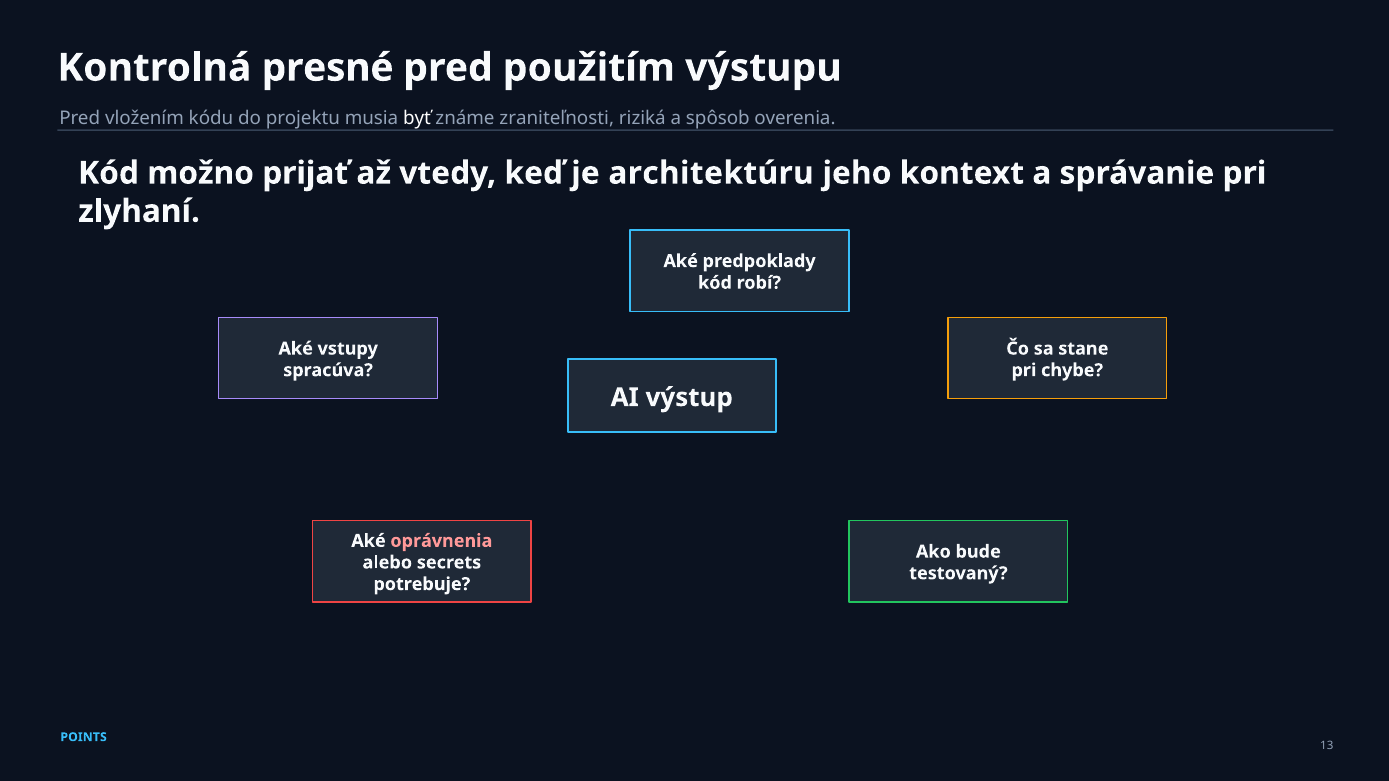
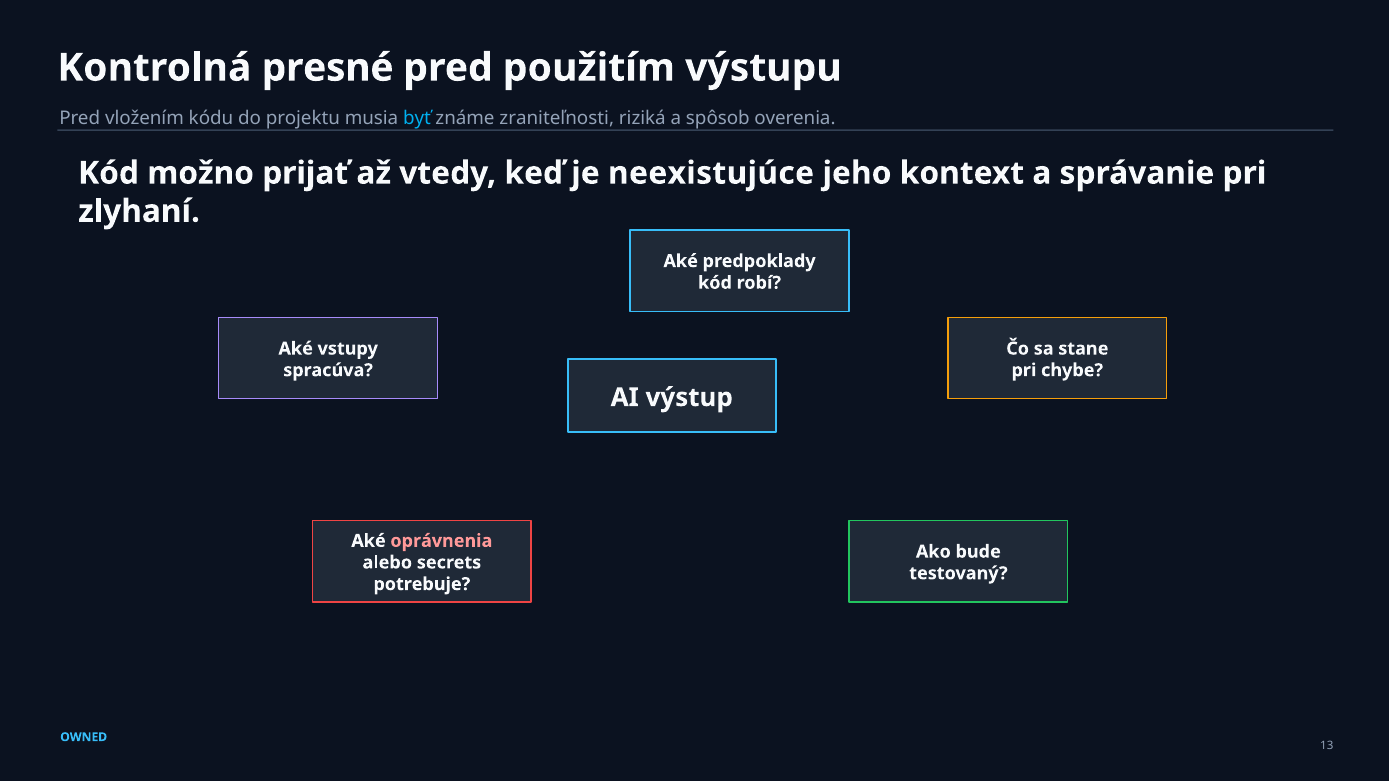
byť colour: white -> light blue
architektúru: architektúru -> neexistujúce
POINTS: POINTS -> OWNED
